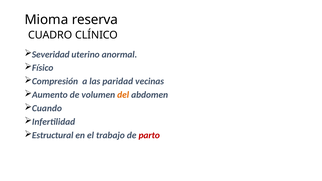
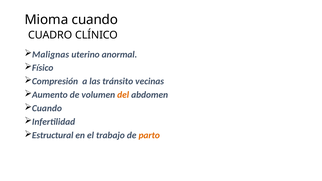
Mioma reserva: reserva -> cuando
Severidad: Severidad -> Malignas
paridad: paridad -> tránsito
parto colour: red -> orange
